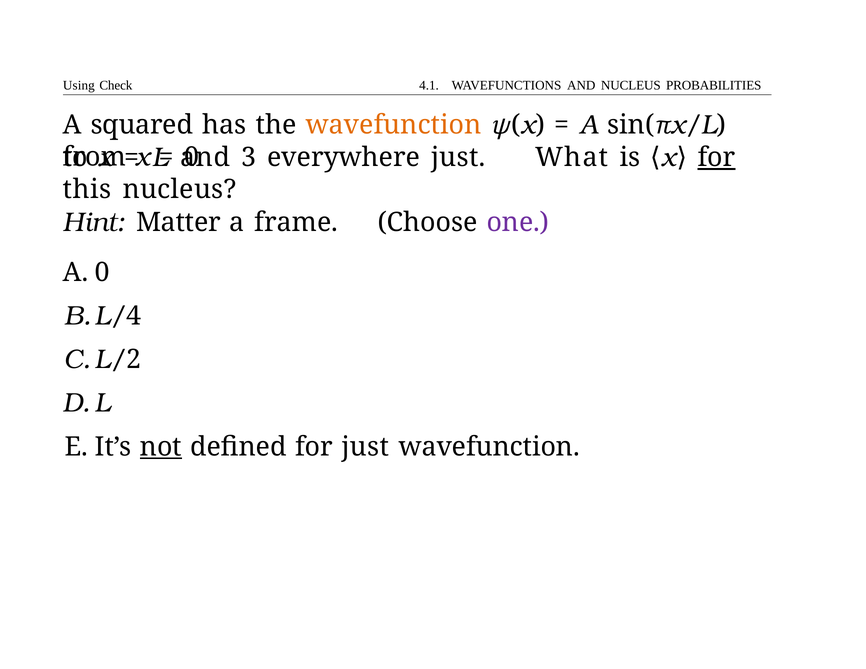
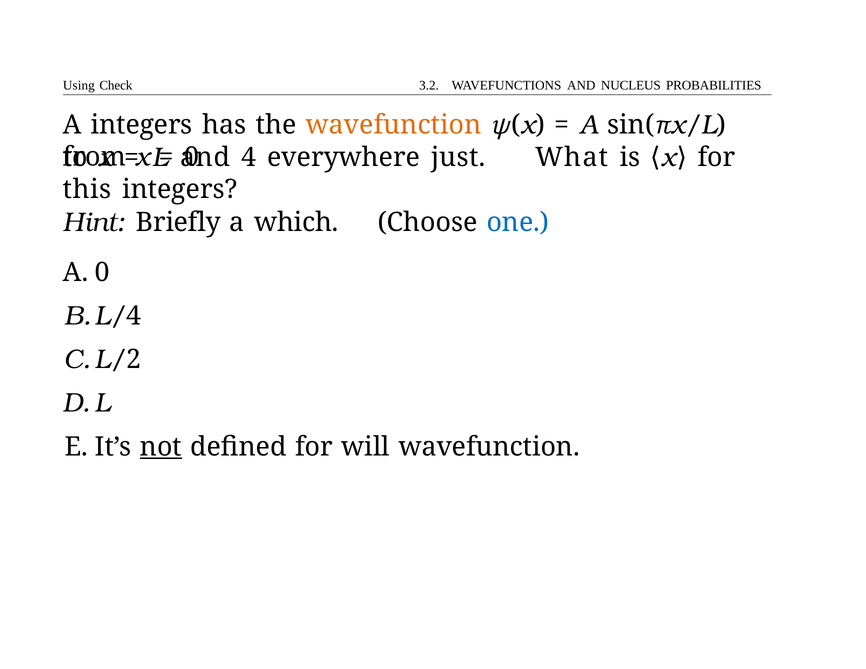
4.1: 4.1 -> 3.2
A squared: squared -> integers
3 at (249, 158): 3 -> 4
for at (717, 158) underline: present -> none
this nucleus: nucleus -> integers
Matter: Matter -> Briefly
frame: frame -> which
one colour: purple -> blue
for just: just -> will
